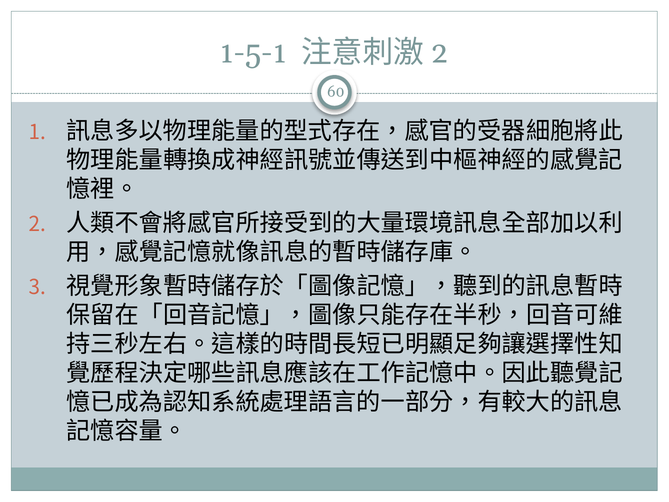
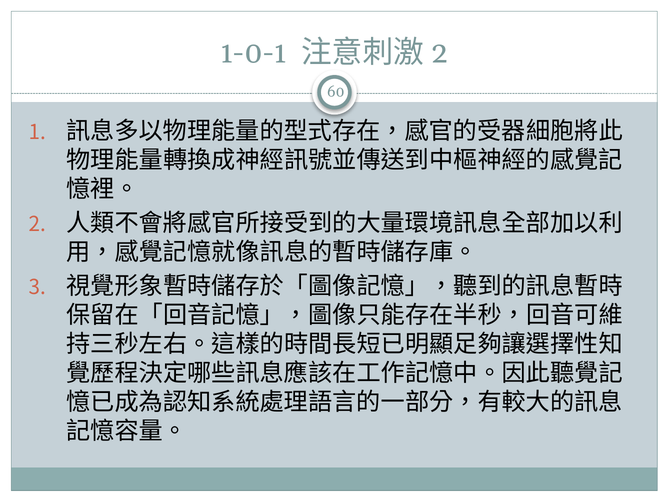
1-5-1: 1-5-1 -> 1-0-1
